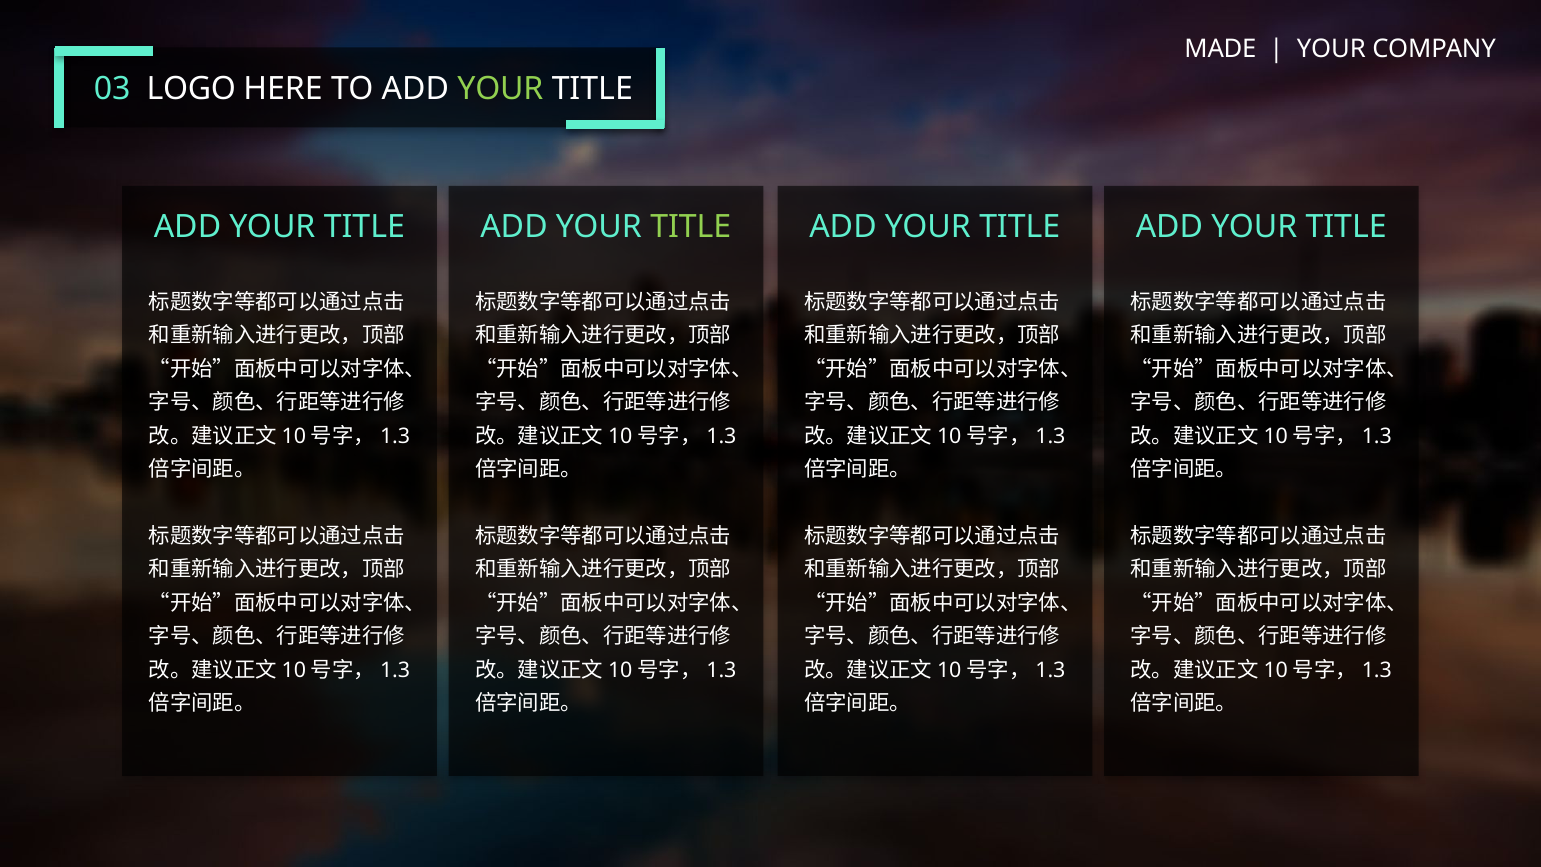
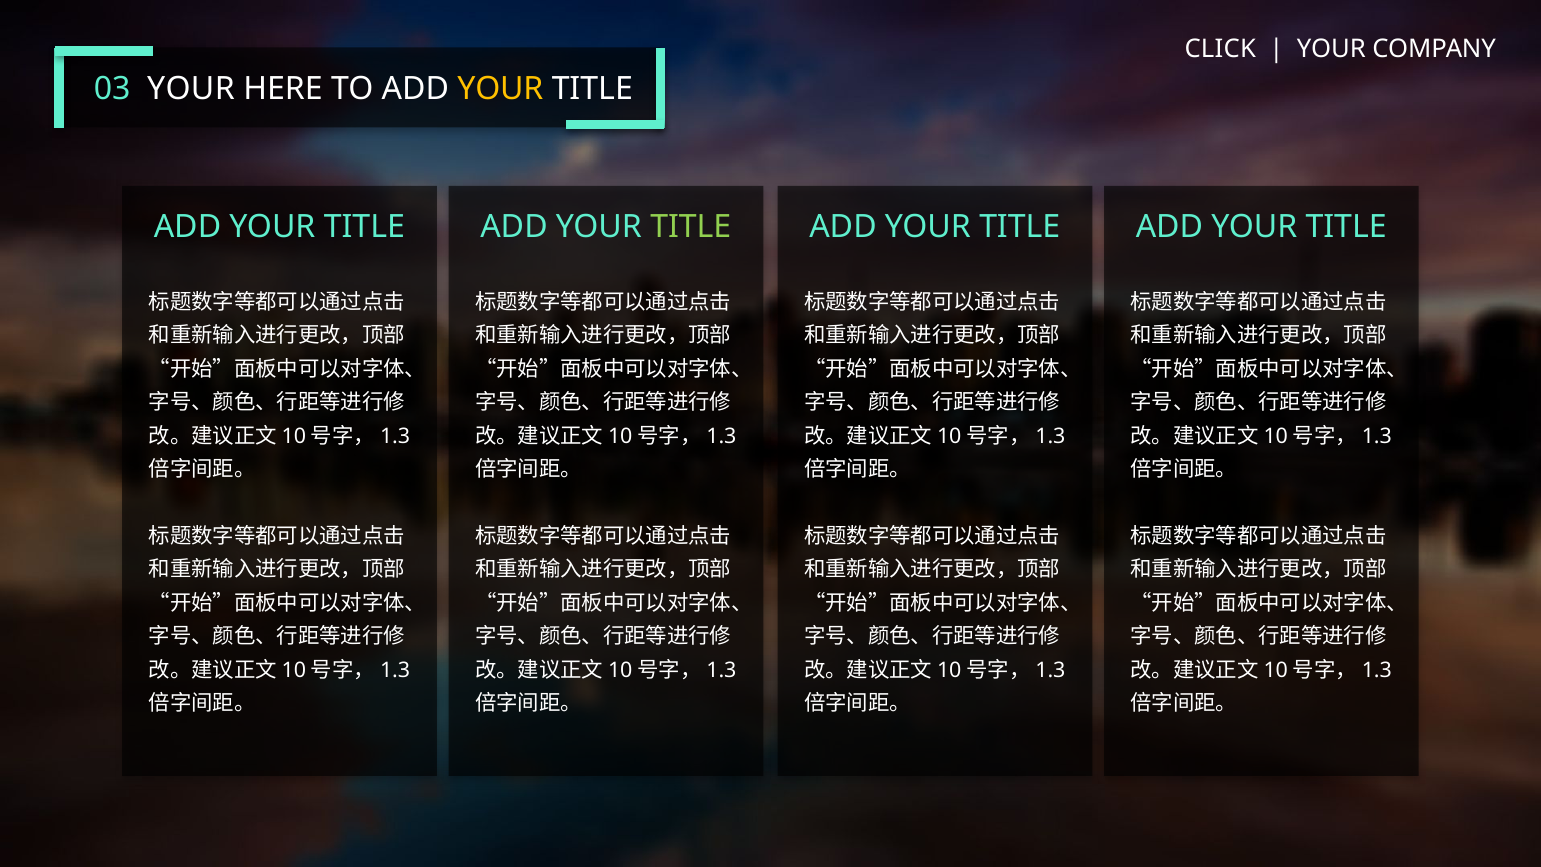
MADE: MADE -> CLICK
03 LOGO: LOGO -> YOUR
YOUR at (500, 89) colour: light green -> yellow
